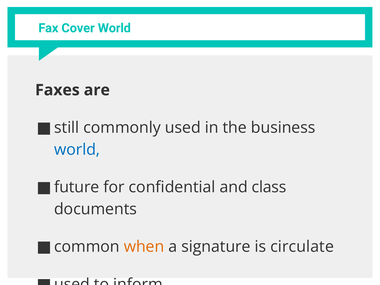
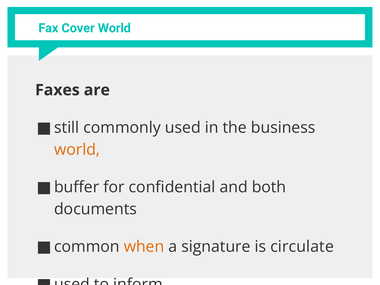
world at (77, 150) colour: blue -> orange
future: future -> buffer
class: class -> both
